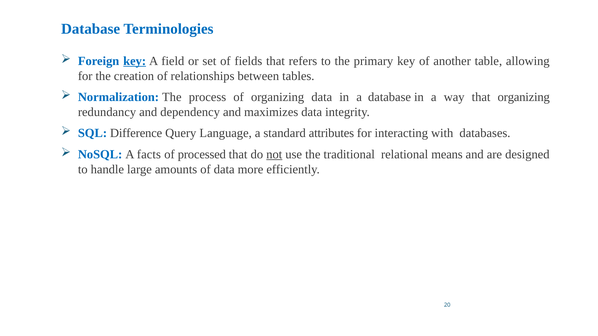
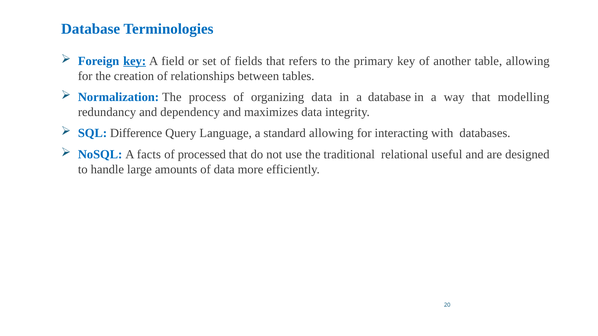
that organizing: organizing -> modelling
standard attributes: attributes -> allowing
not underline: present -> none
means: means -> useful
